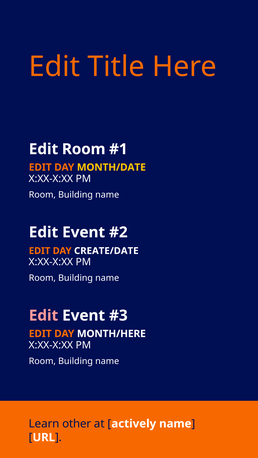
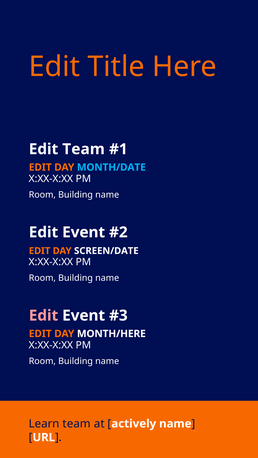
Edit Room: Room -> Team
MONTH/DATE colour: yellow -> light blue
CREATE/DATE: CREATE/DATE -> SCREEN/DATE
Learn other: other -> team
